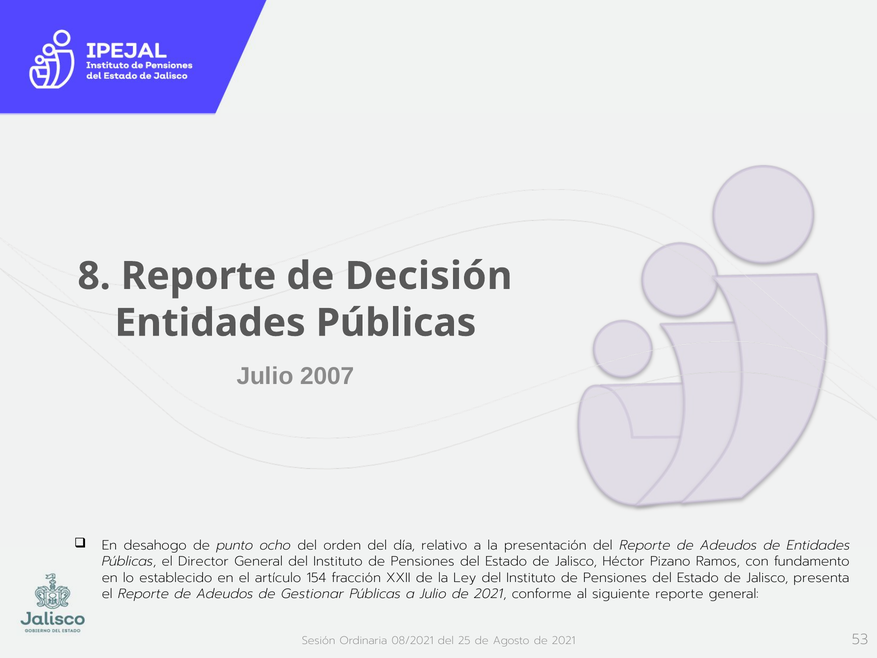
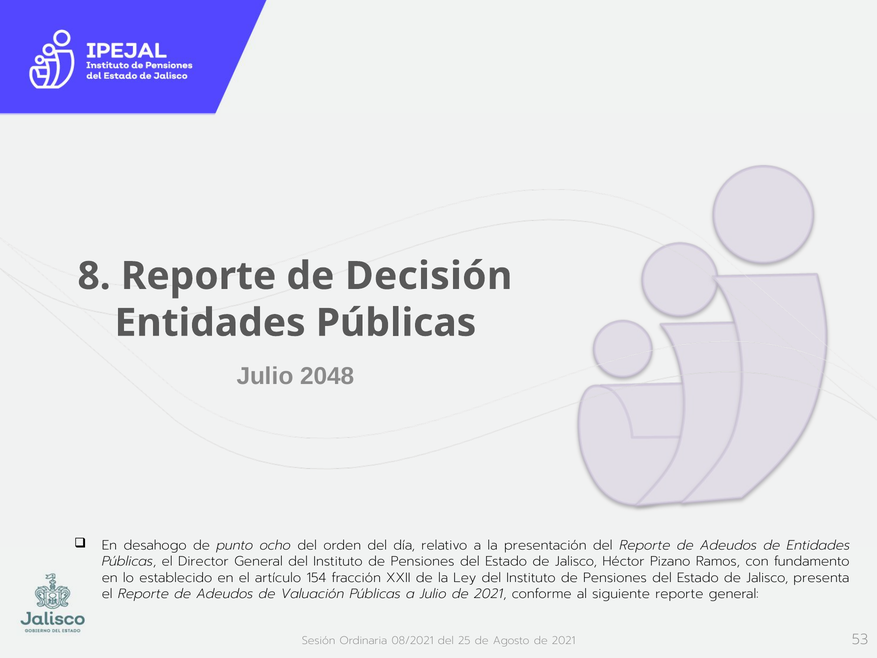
2007: 2007 -> 2048
Gestionar: Gestionar -> Valuación
